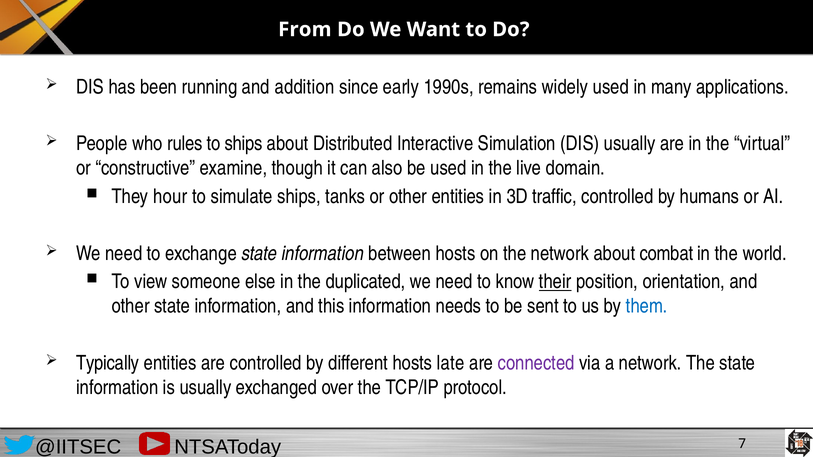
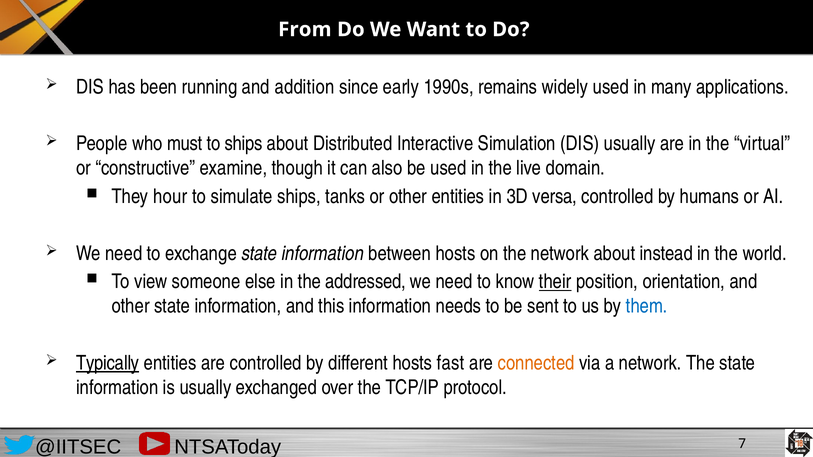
rules: rules -> must
traffic: traffic -> versa
combat: combat -> instead
duplicated: duplicated -> addressed
Typically underline: none -> present
late: late -> fast
connected colour: purple -> orange
